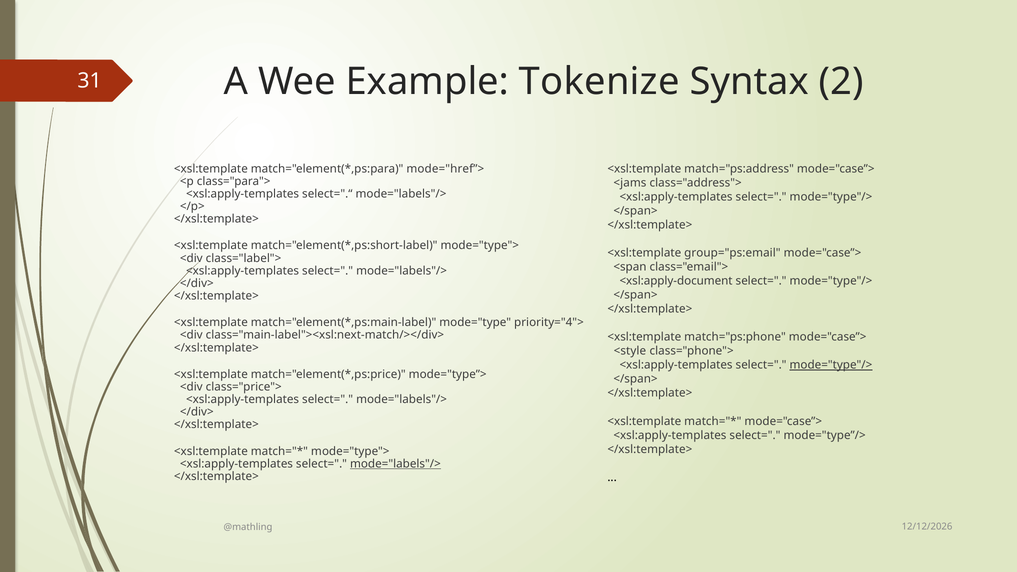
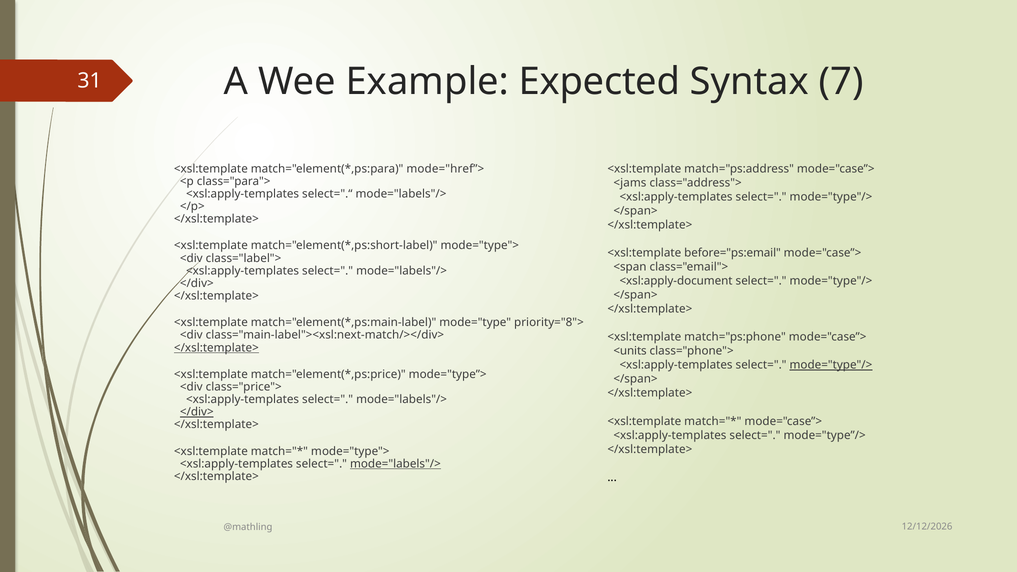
Tokenize: Tokenize -> Expected
2: 2 -> 7
group="ps:email: group="ps:email -> before="ps:email
priority="4">: priority="4"> -> priority="8">
</xsl:template> at (216, 348) underline: none -> present
<style: <style -> <units
</div> at (197, 412) underline: none -> present
